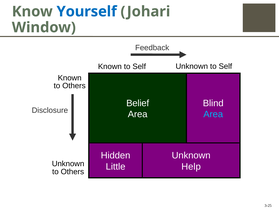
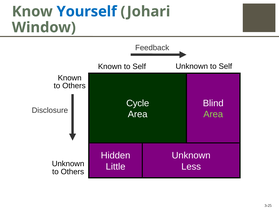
Belief: Belief -> Cycle
Area at (213, 114) colour: light blue -> light green
Help: Help -> Less
